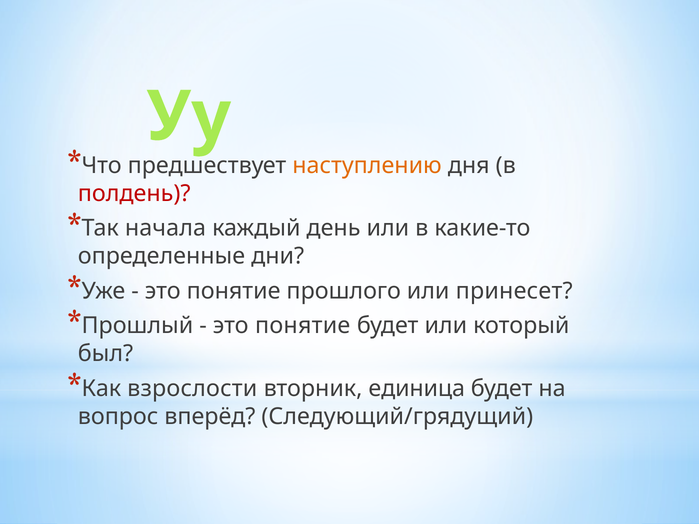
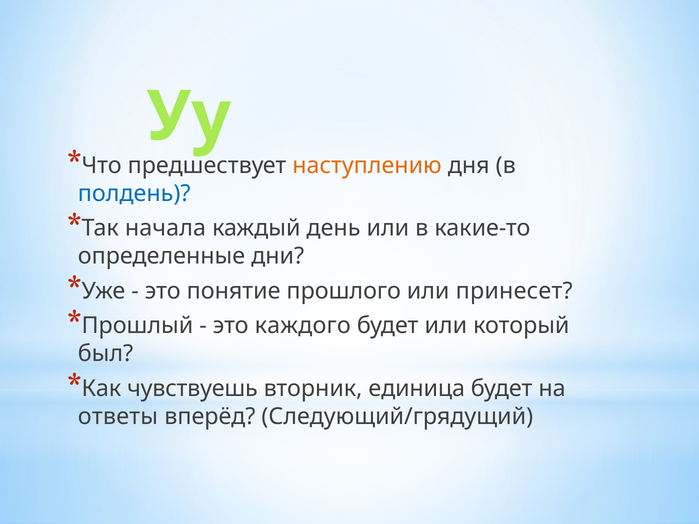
полдень colour: red -> blue
понятие at (303, 326): понятие -> каждого
взрослости: взрослости -> чувствуешь
вопрос: вопрос -> ответы
